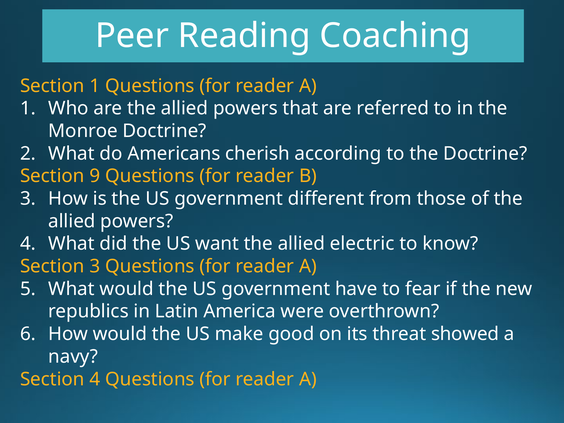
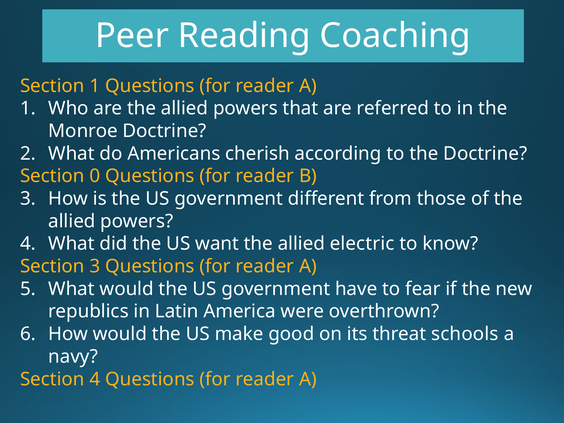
9: 9 -> 0
showed: showed -> schools
